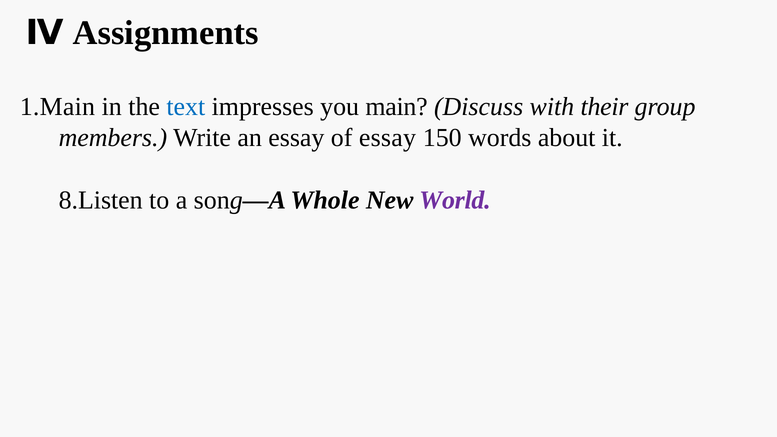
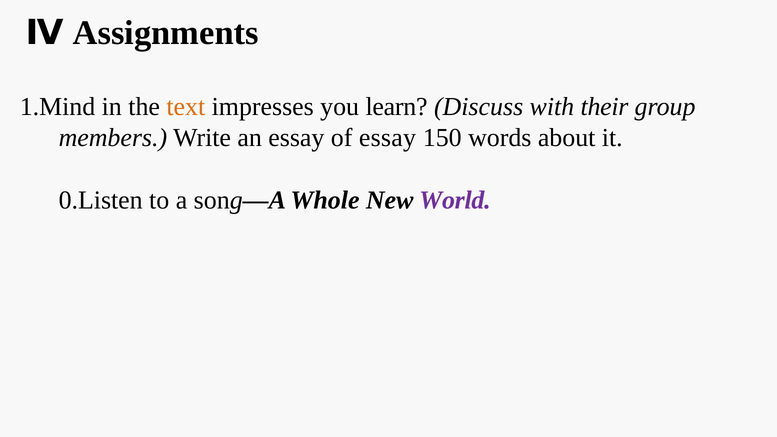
1.Main: 1.Main -> 1.Mind
text colour: blue -> orange
main: main -> learn
8.Listen: 8.Listen -> 0.Listen
